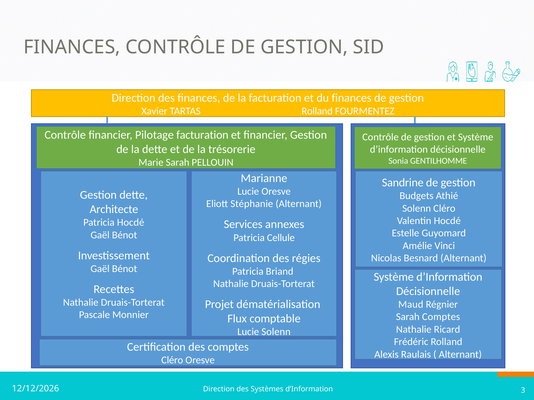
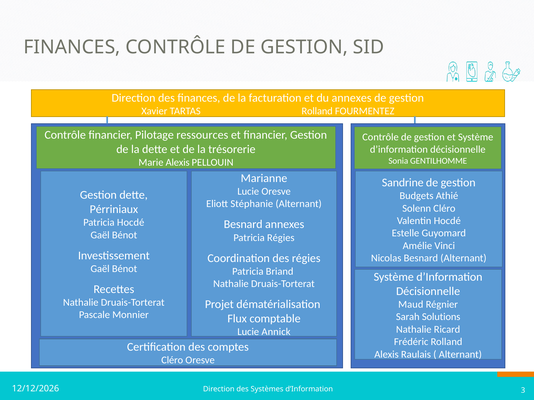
du finances: finances -> annexes
Pilotage facturation: facturation -> ressources
Marie Sarah: Sarah -> Alexis
Architecte at (114, 209): Architecte -> Pérriniaux
Services at (243, 225): Services -> Besnard
Patricia Cellule: Cellule -> Régies
Sarah Comptes: Comptes -> Solutions
Lucie Solenn: Solenn -> Annick
